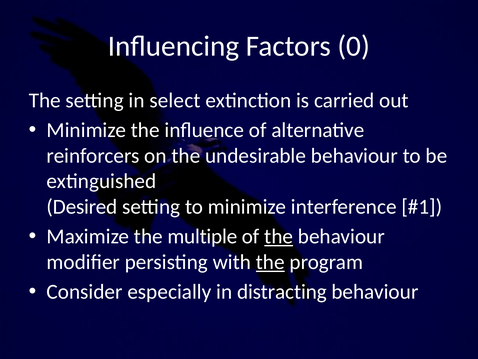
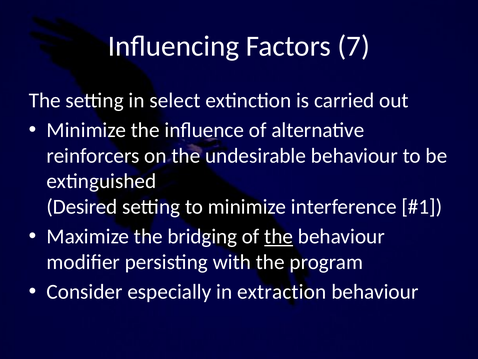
0: 0 -> 7
multiple: multiple -> bridging
the at (270, 262) underline: present -> none
distracting: distracting -> extraction
